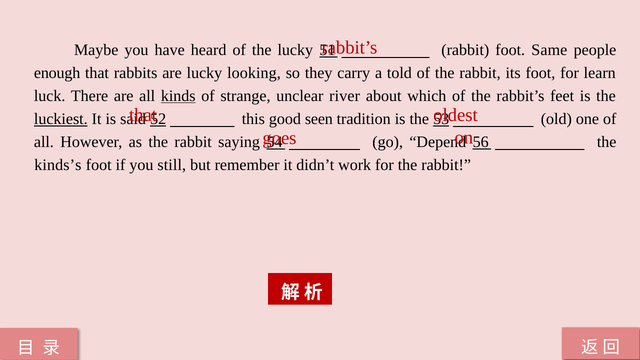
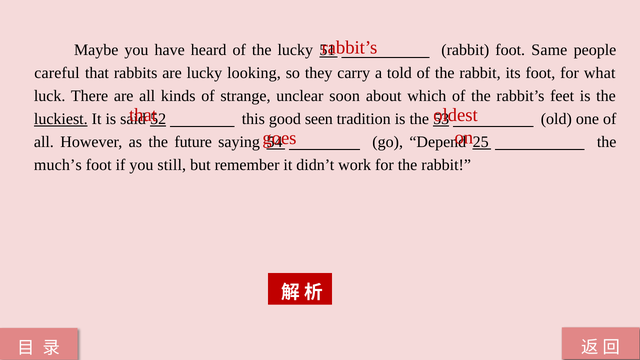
enough: enough -> careful
learn: learn -> what
kinds underline: present -> none
river: river -> soon
as the rabbit: rabbit -> future
56: 56 -> 25
kinds’s: kinds’s -> much’s
